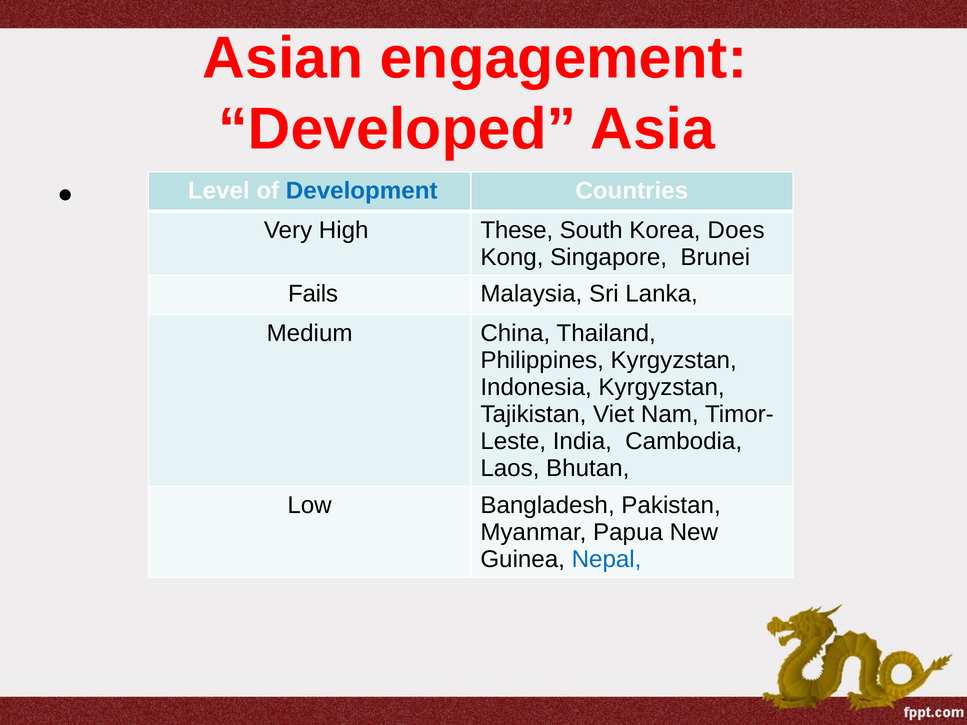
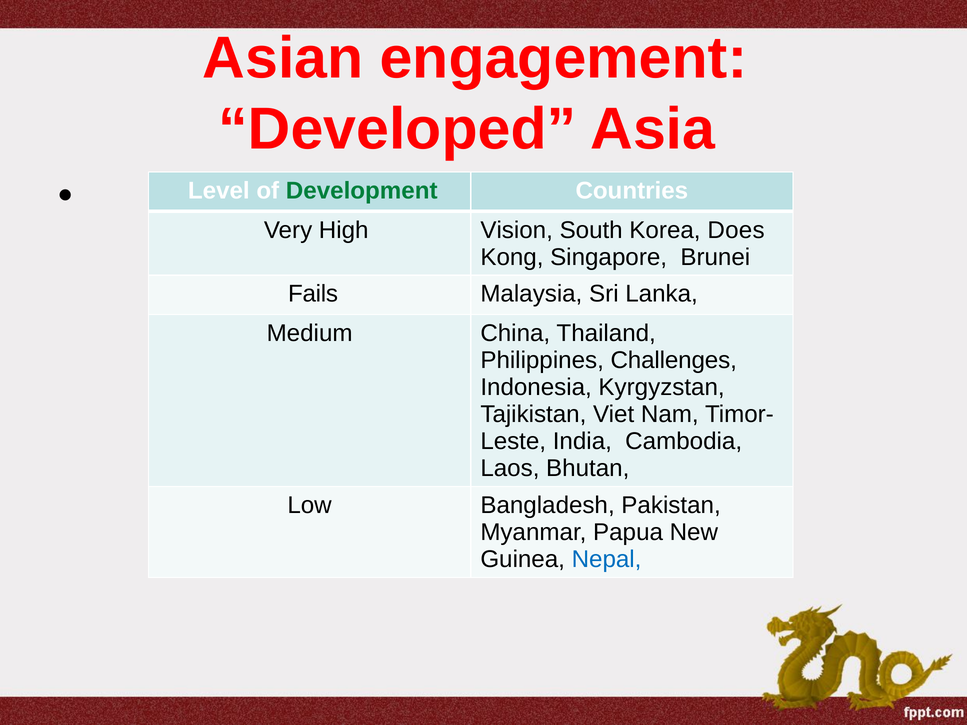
Development colour: blue -> green
These: These -> Vision
Philippines Kyrgyzstan: Kyrgyzstan -> Challenges
